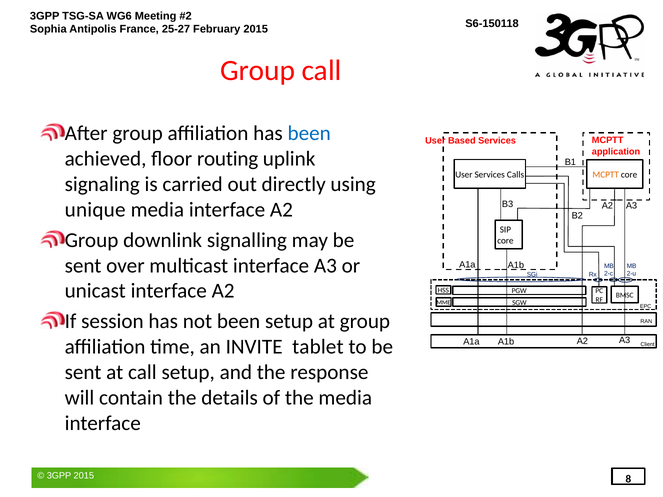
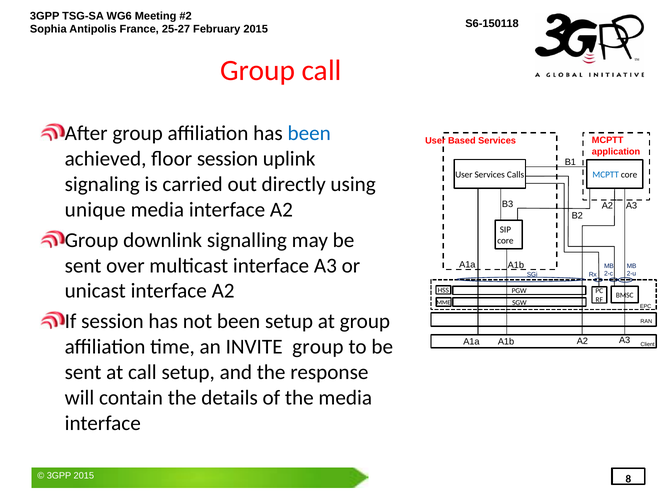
floor routing: routing -> session
MCPTT at (606, 175) colour: orange -> blue
INVITE tablet: tablet -> group
